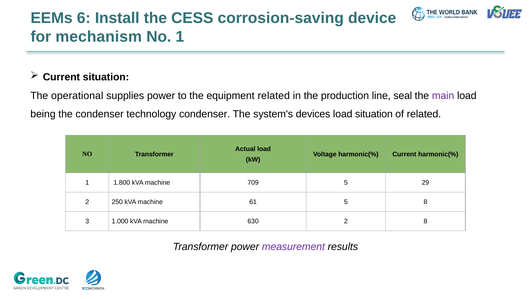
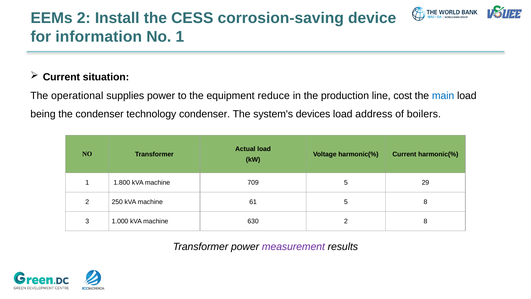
EEMs 6: 6 -> 2
mechanism: mechanism -> information
equipment related: related -> reduce
seal: seal -> cost
main colour: purple -> blue
load situation: situation -> address
of related: related -> boilers
